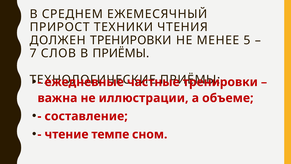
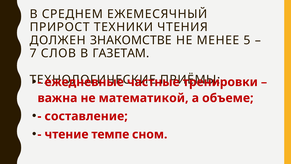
ДОЛЖЕН ТРЕНИРОВКИ: ТРЕНИРОВКИ -> ЗНАКОМСТВЕ
В ПРИЁМЫ: ПРИЁМЫ -> ГАЗЕТАМ
иллюстрации: иллюстрации -> математикой
